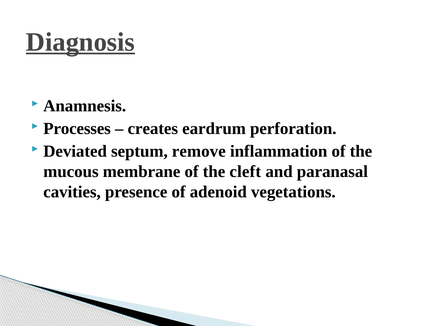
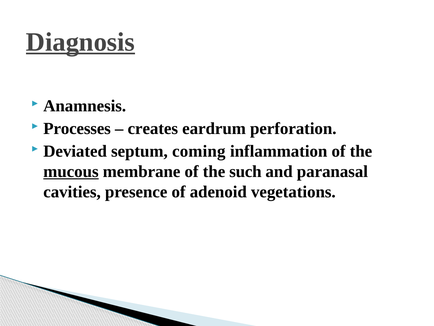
remove: remove -> coming
mucous underline: none -> present
cleft: cleft -> such
